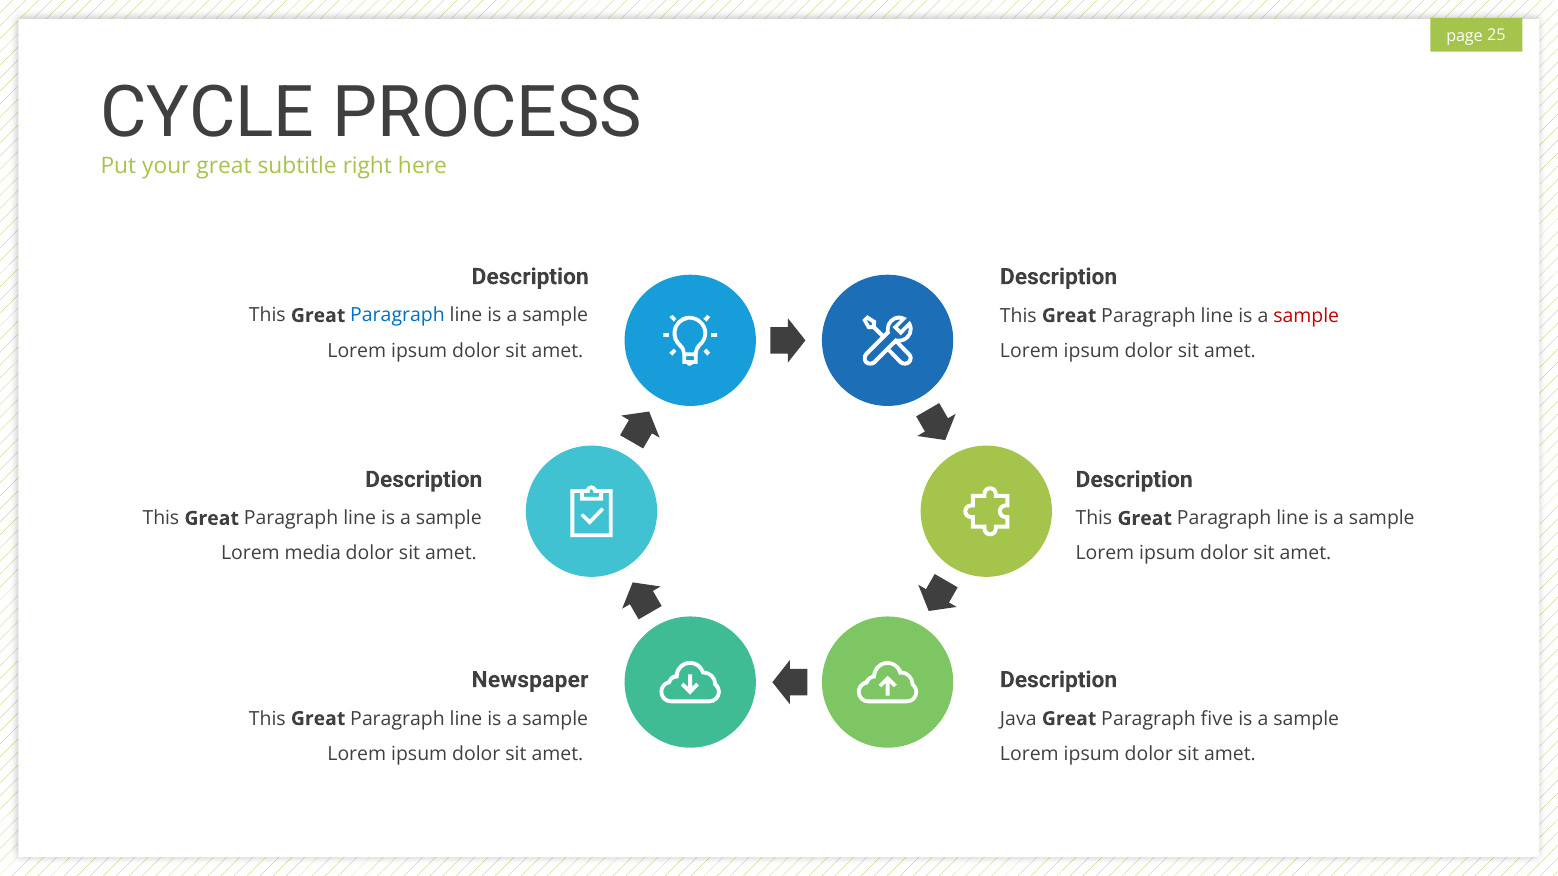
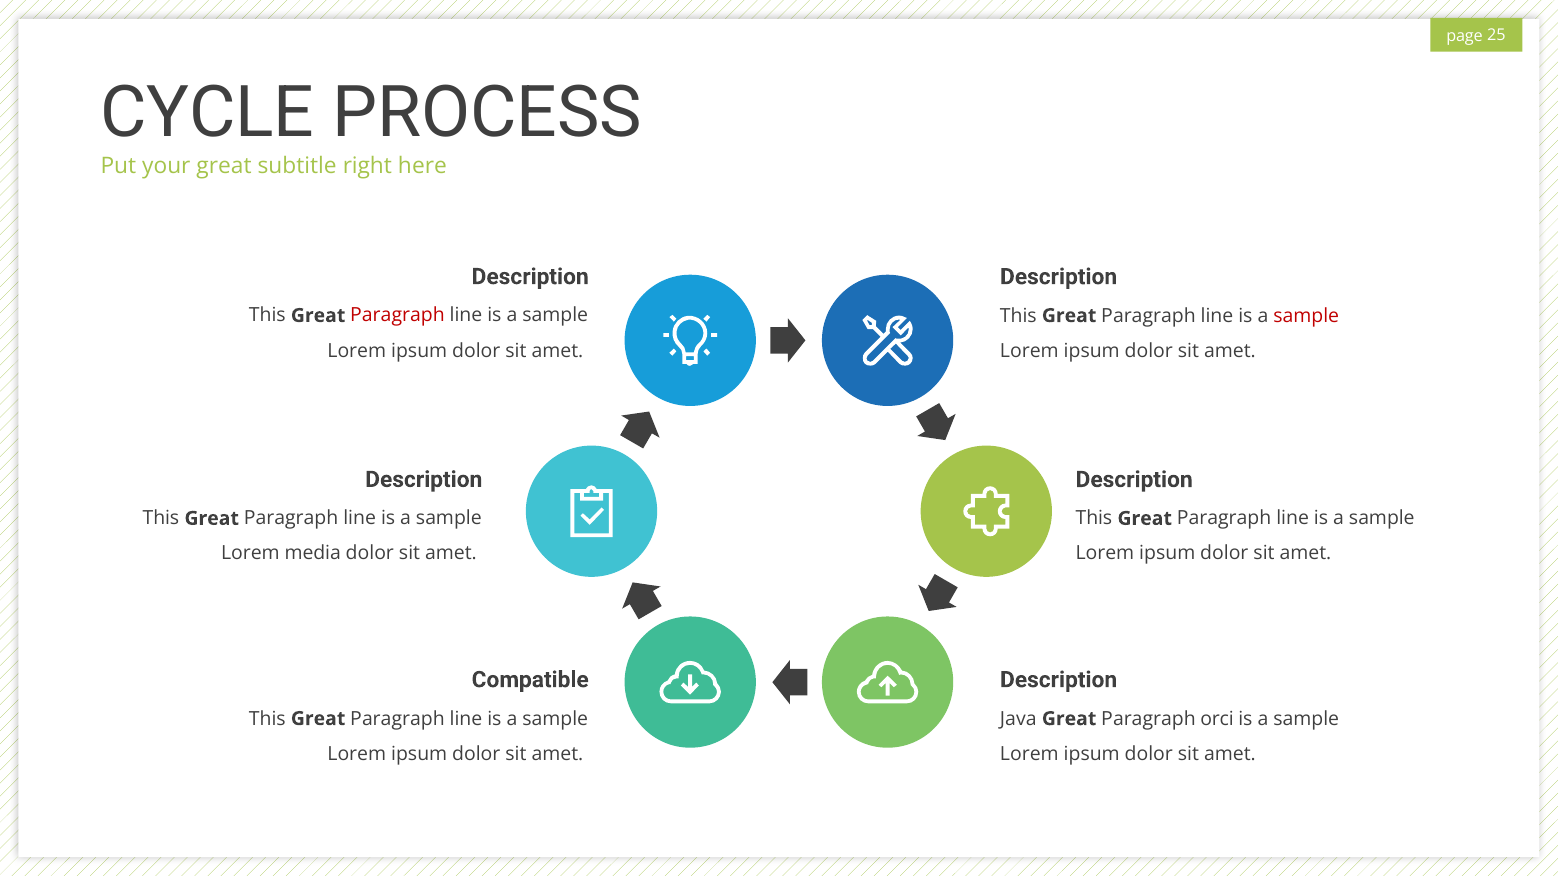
Paragraph at (397, 316) colour: blue -> red
Newspaper: Newspaper -> Compatible
five: five -> orci
